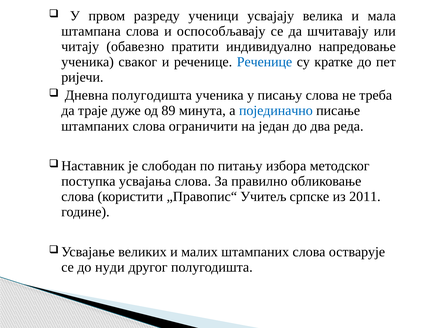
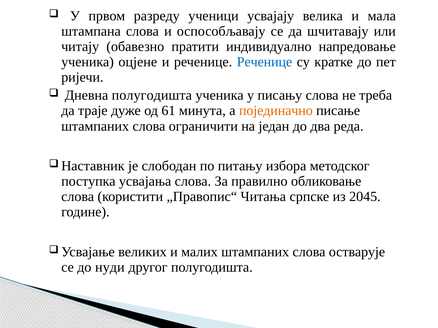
сваког: сваког -> оцјене
89: 89 -> 61
појединачно colour: blue -> orange
Учитељ: Учитељ -> Читања
2011: 2011 -> 2045
